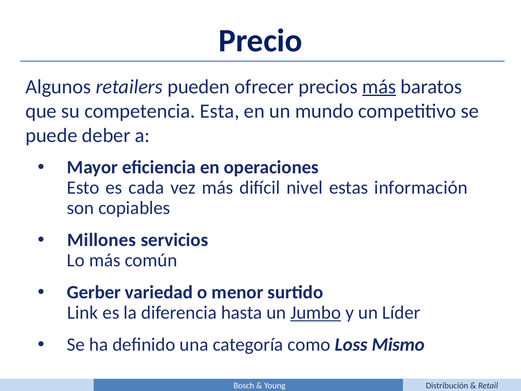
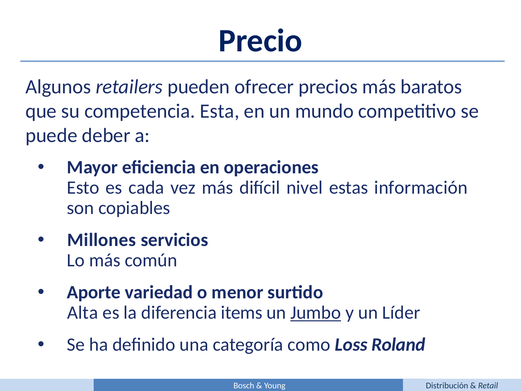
más at (379, 87) underline: present -> none
Gerber: Gerber -> Aporte
Link: Link -> Alta
hasta: hasta -> items
Mismo: Mismo -> Roland
